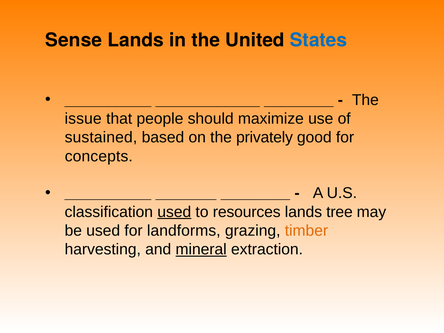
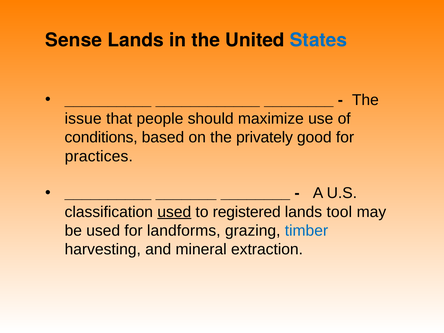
sustained: sustained -> conditions
concepts: concepts -> practices
resources: resources -> registered
tree: tree -> tool
timber colour: orange -> blue
mineral underline: present -> none
